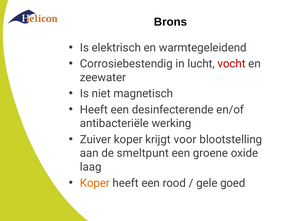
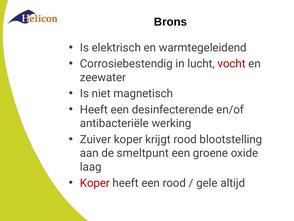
krijgt voor: voor -> rood
Koper at (95, 183) colour: orange -> red
goed: goed -> altijd
